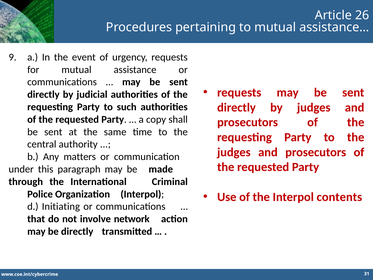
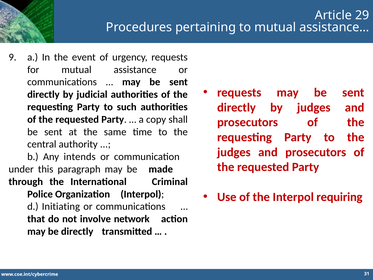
26: 26 -> 29
matters: matters -> intends
contents: contents -> requiring
